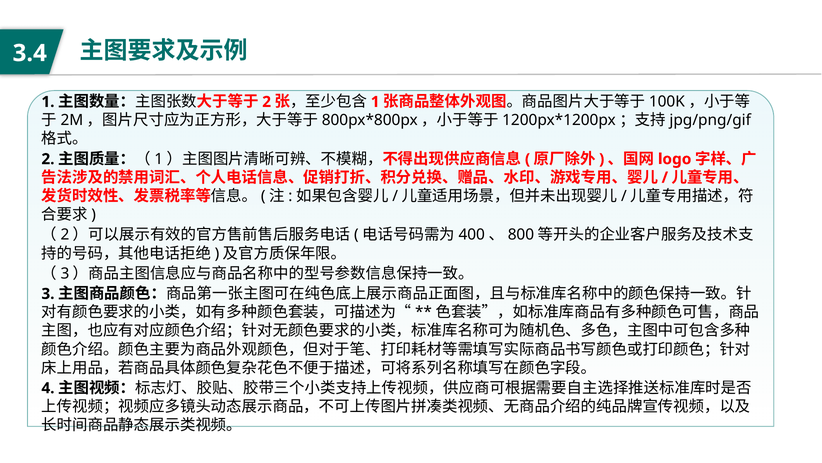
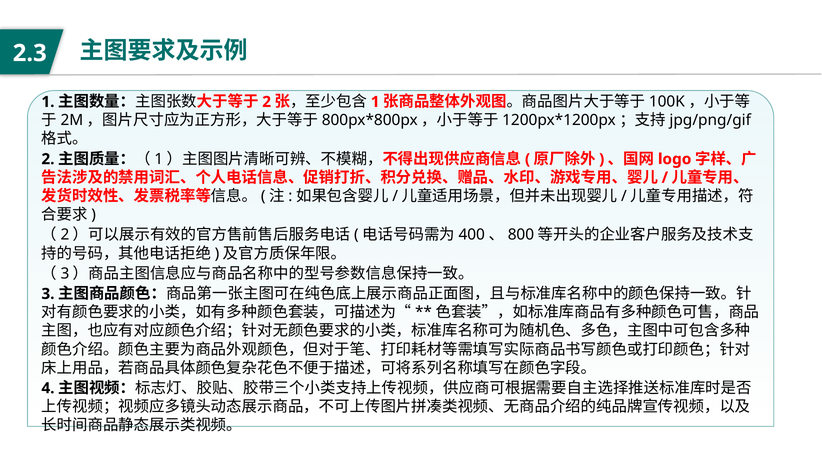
3.4: 3.4 -> 2.3
